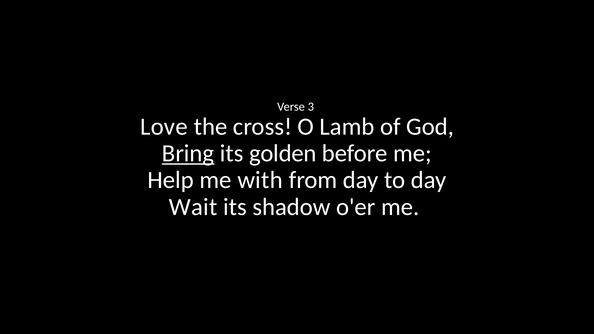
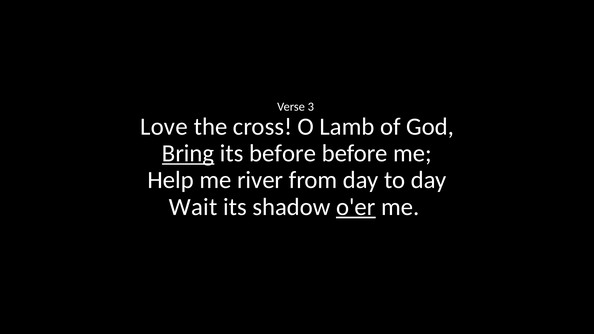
its golden: golden -> before
with: with -> river
o'er underline: none -> present
